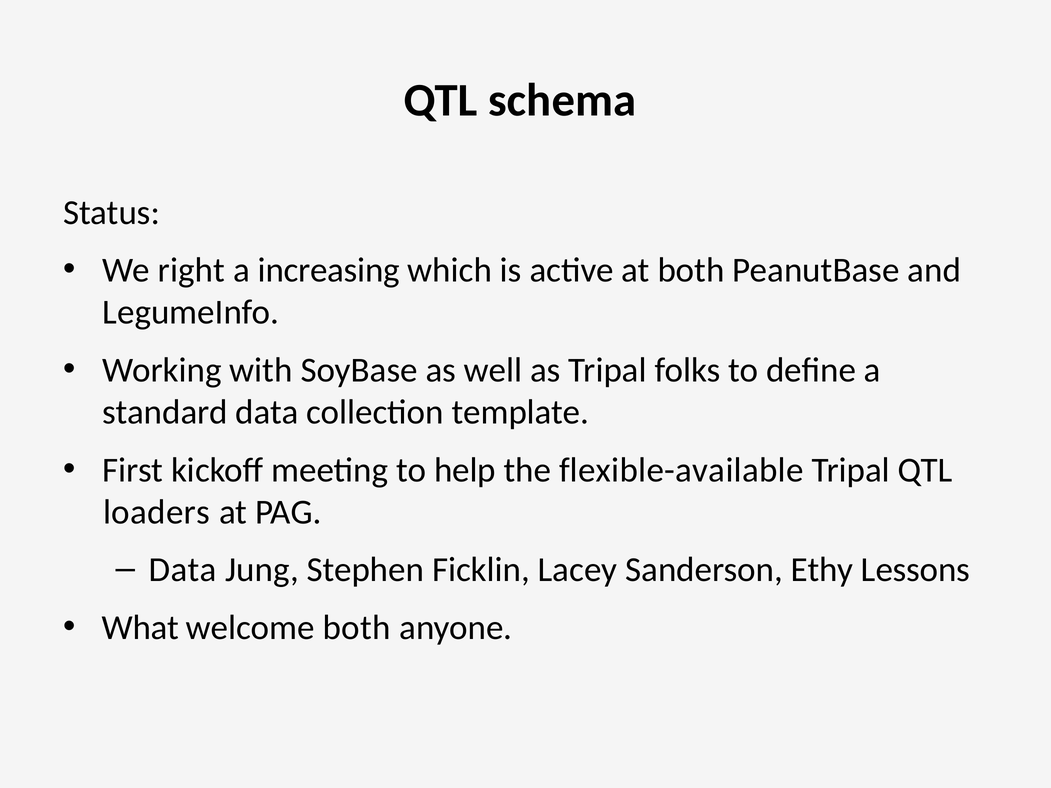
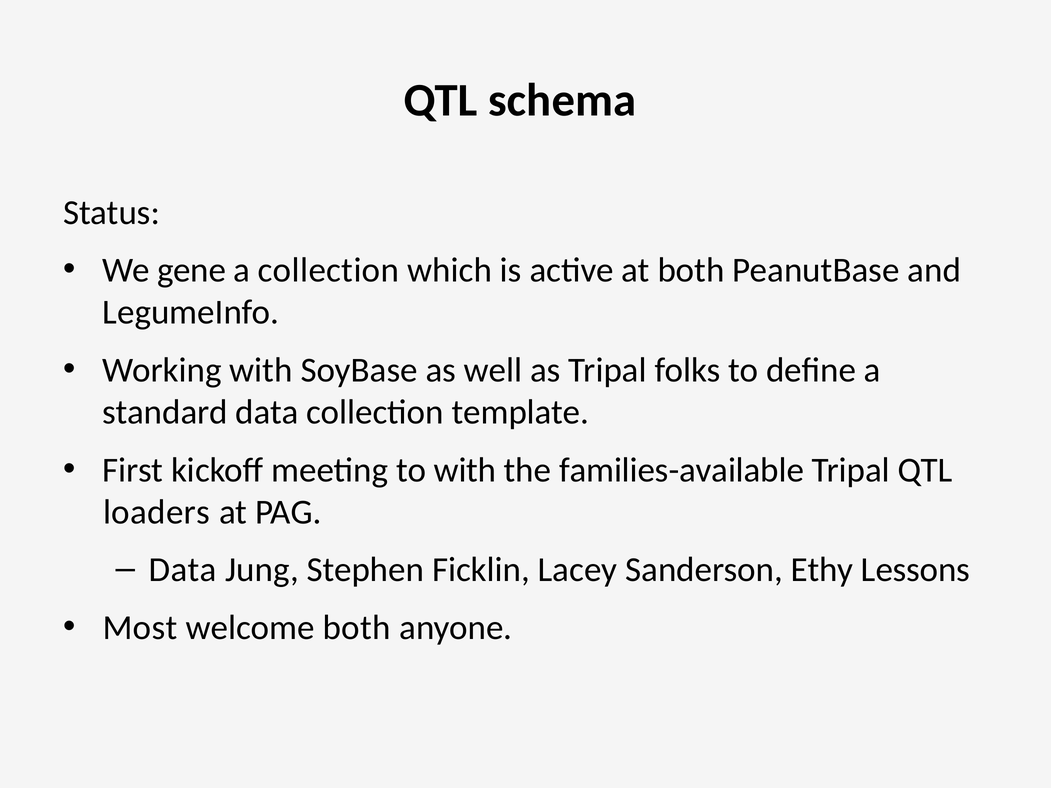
right: right -> gene
a increasing: increasing -> collection
to help: help -> with
flexible-available: flexible-available -> families-available
What: What -> Most
